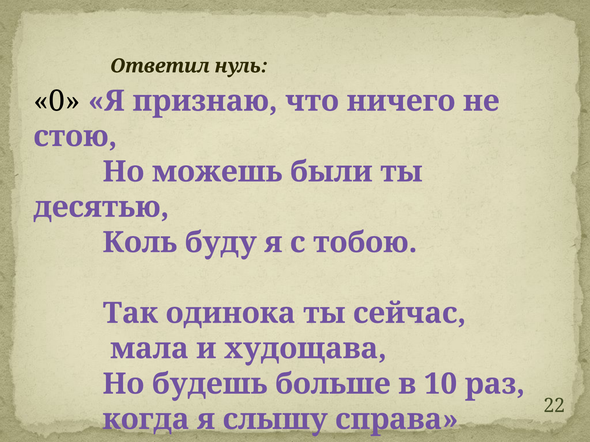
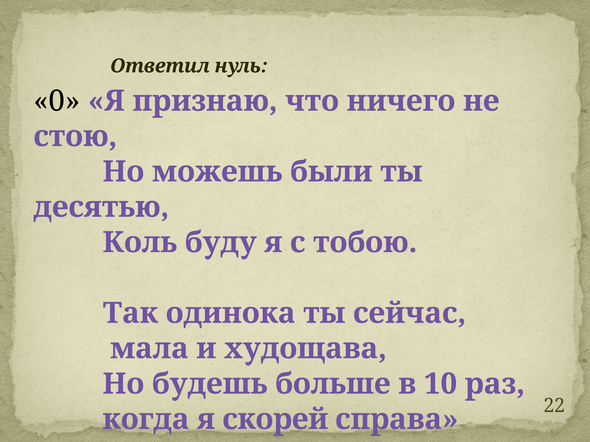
слышу: слышу -> скорей
